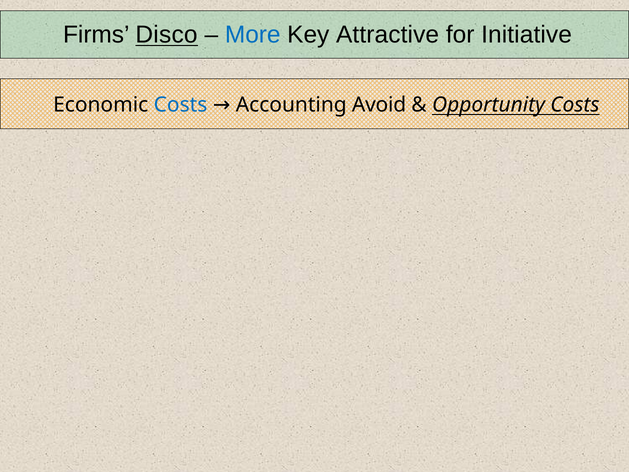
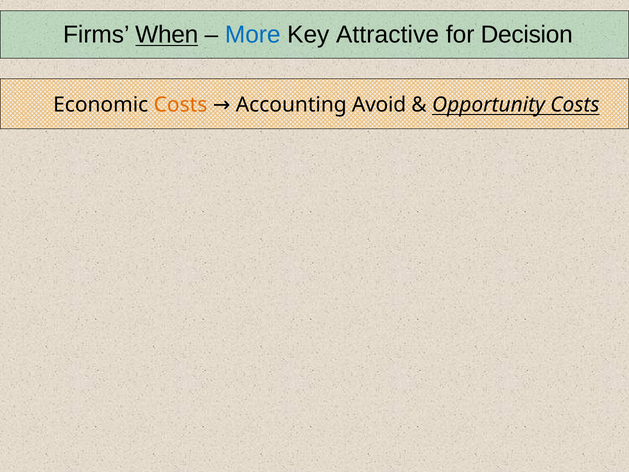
Disco: Disco -> When
Initiative: Initiative -> Decision
Costs at (181, 105) colour: blue -> orange
